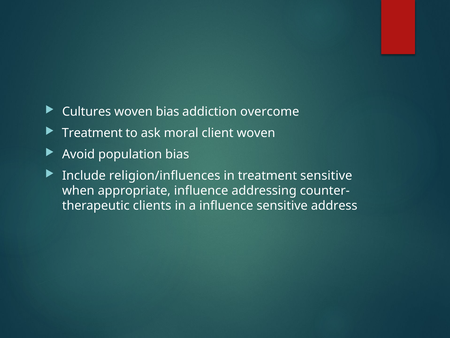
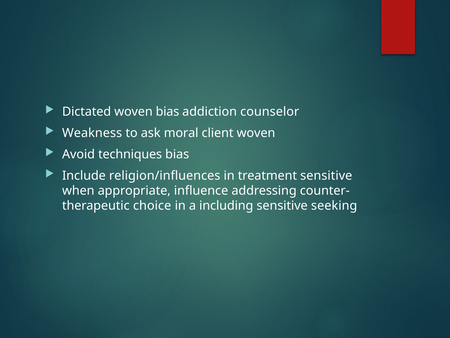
Cultures: Cultures -> Dictated
overcome: overcome -> counselor
Treatment at (92, 133): Treatment -> Weakness
population: population -> techniques
clients: clients -> choice
a influence: influence -> including
address: address -> seeking
